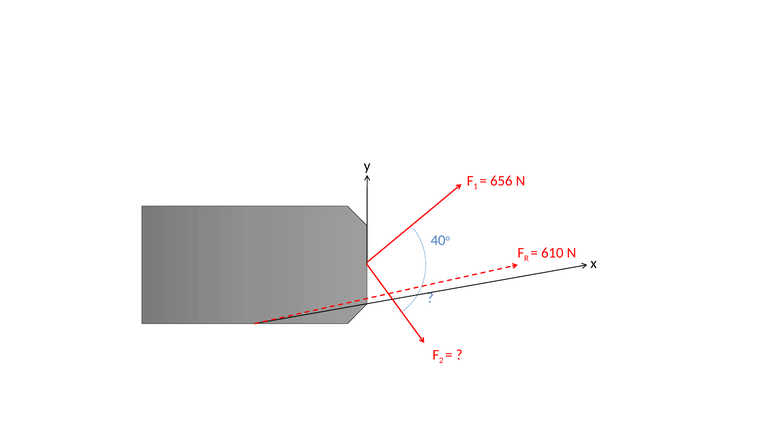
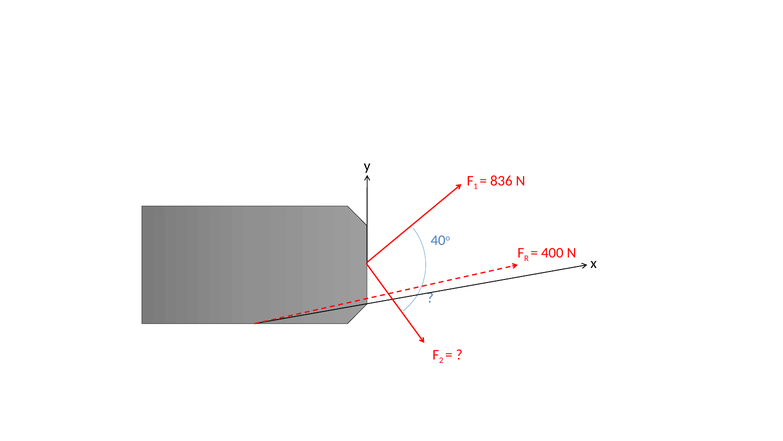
656: 656 -> 836
610: 610 -> 400
